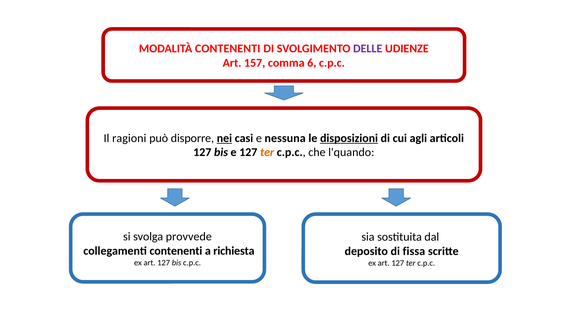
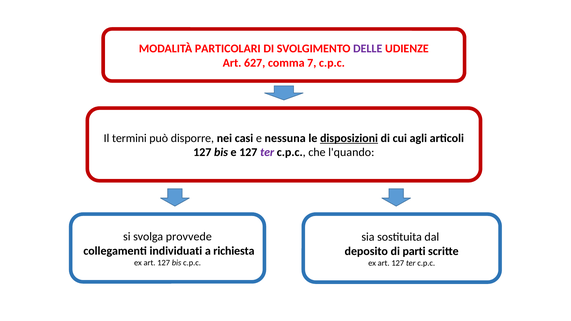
MODALITÀ CONTENENTI: CONTENENTI -> PARTICOLARI
157: 157 -> 627
6: 6 -> 7
ragioni: ragioni -> termini
nei underline: present -> none
ter at (267, 152) colour: orange -> purple
collegamenti contenenti: contenenti -> individuati
fissa: fissa -> parti
